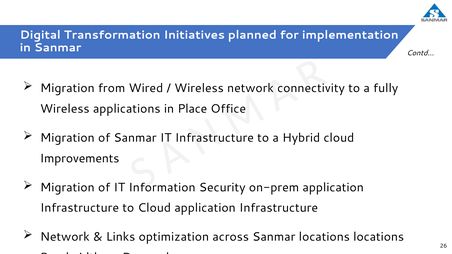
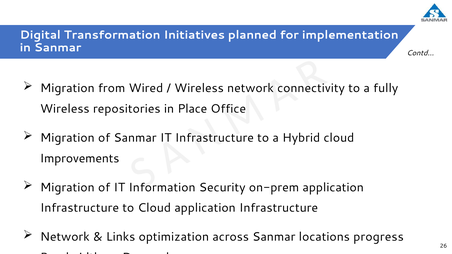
applications: applications -> repositories
locations locations: locations -> progress
